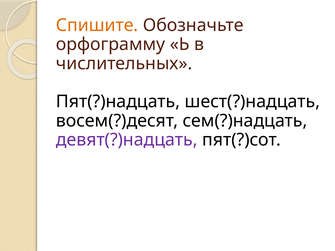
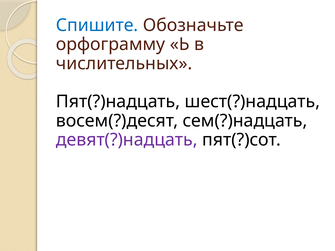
Спишите colour: orange -> blue
